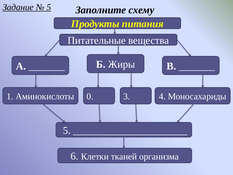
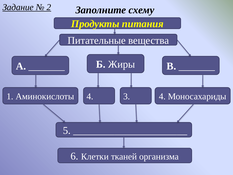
5 at (49, 7): 5 -> 2
Аминокислоты 0: 0 -> 4
